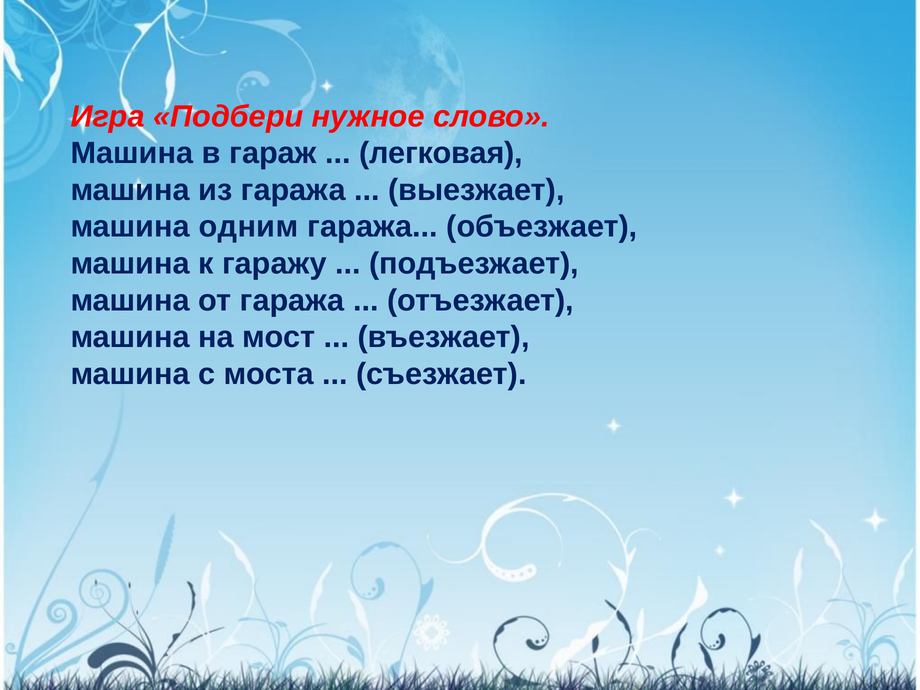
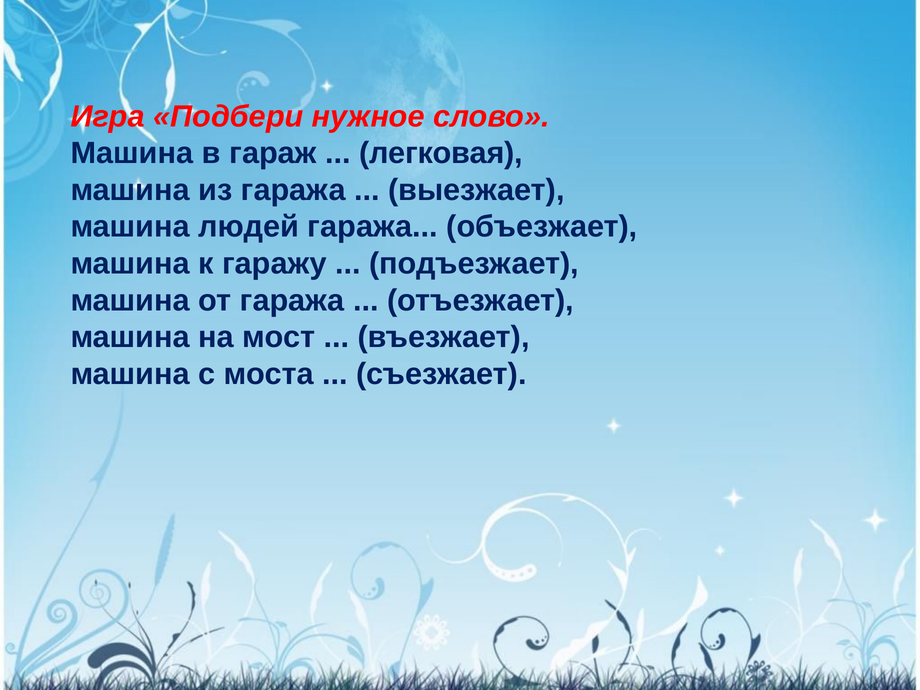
одним: одним -> людей
